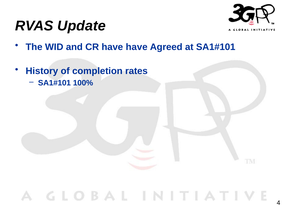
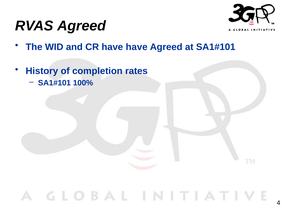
RVAS Update: Update -> Agreed
